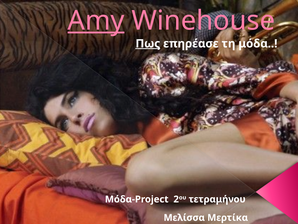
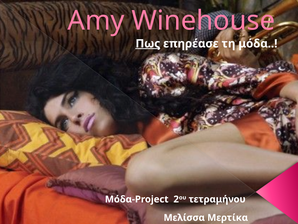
Amy underline: present -> none
